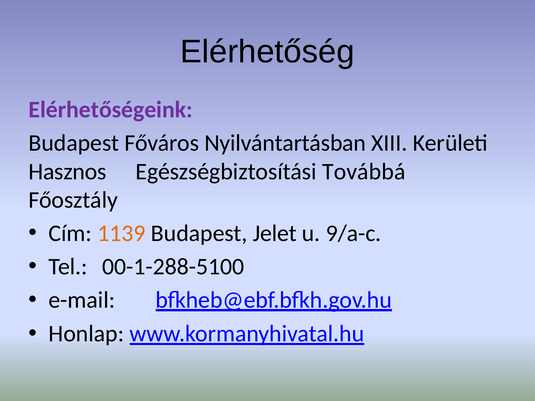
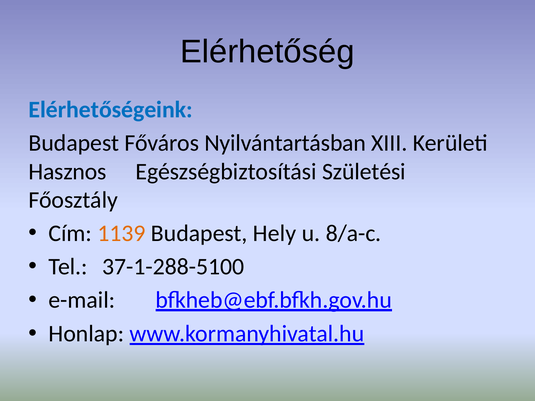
Elérhetőségeink colour: purple -> blue
Továbbá: Továbbá -> Születési
Jelet: Jelet -> Hely
9/a-c: 9/a-c -> 8/a-c
00-1-288-5100: 00-1-288-5100 -> 37-1-288-5100
